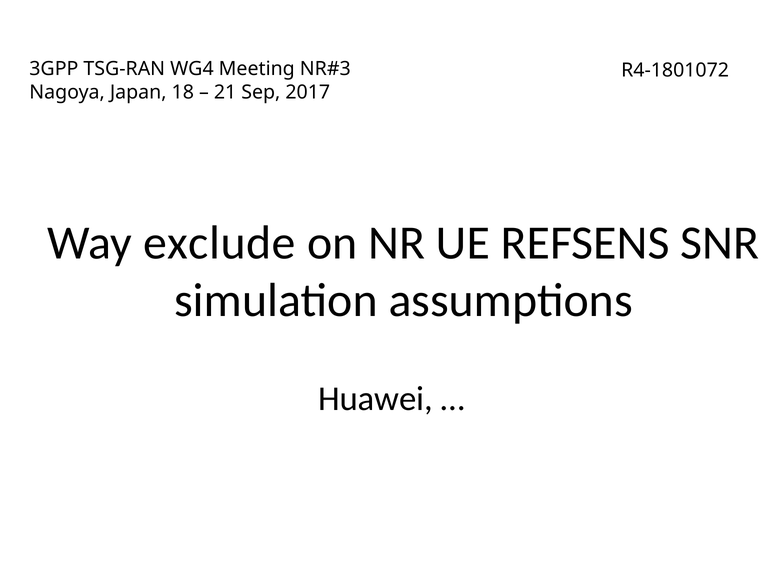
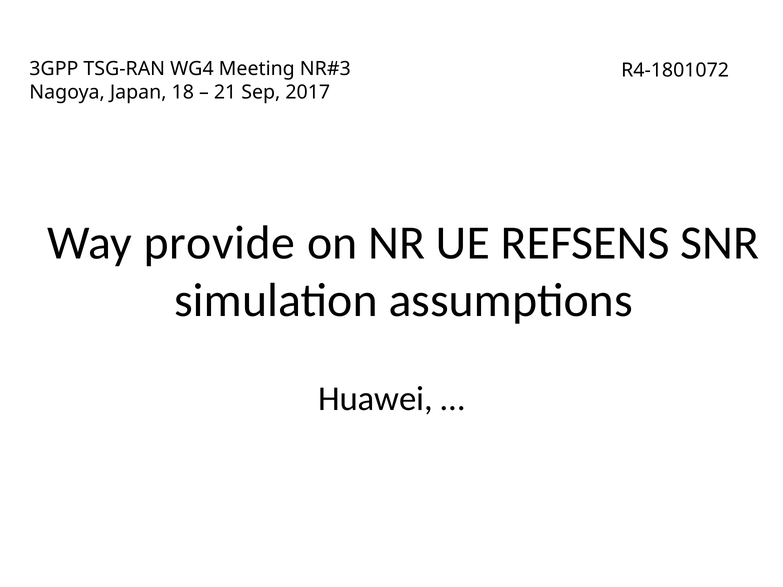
exclude: exclude -> provide
